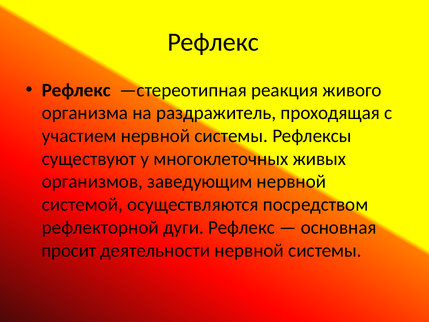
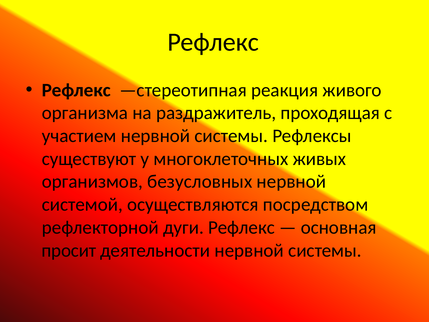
заведующим: заведующим -> безусловных
